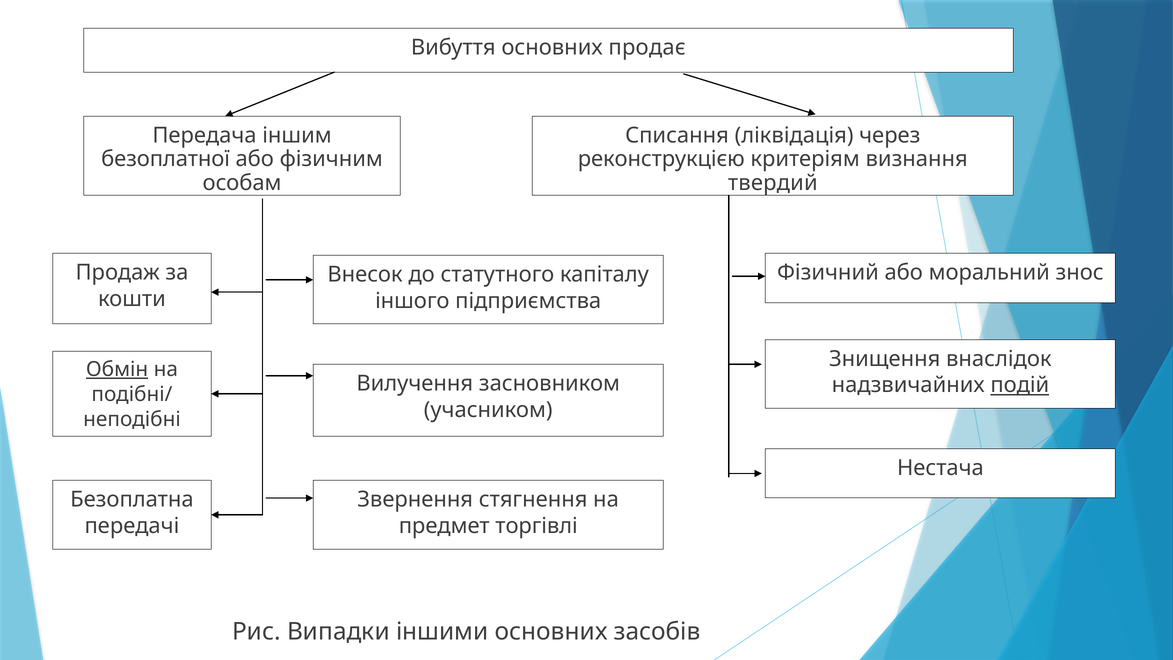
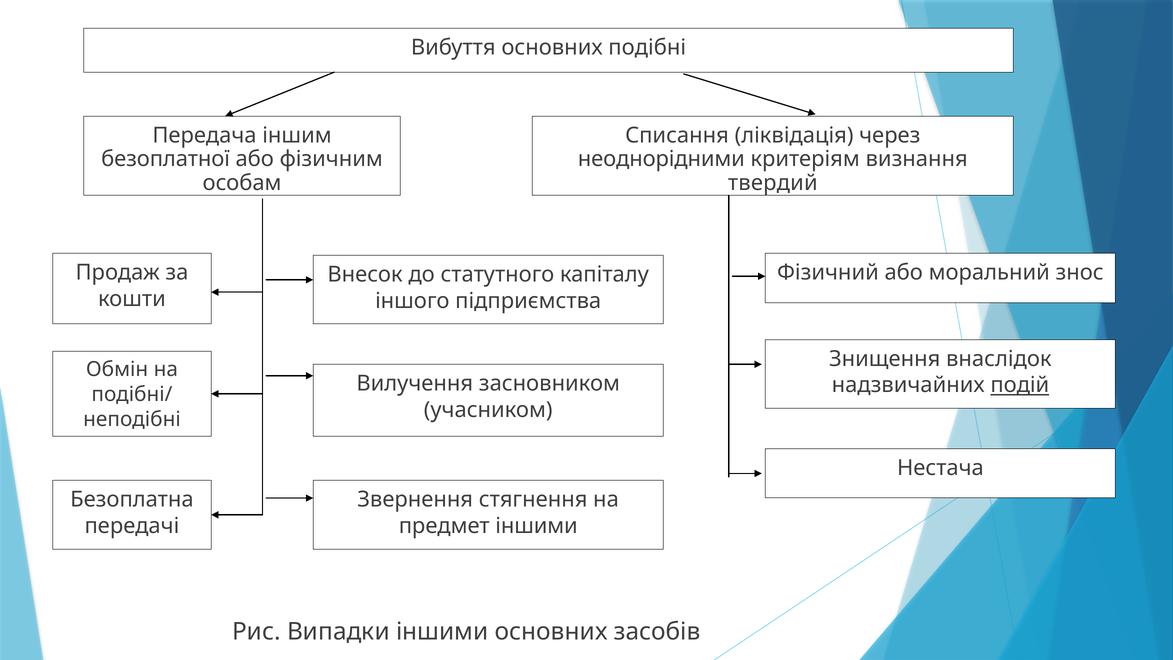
продає: продає -> подібні
реконструкцією: реконструкцією -> неоднорідними
Обмін underline: present -> none
предмет торгівлі: торгівлі -> іншими
